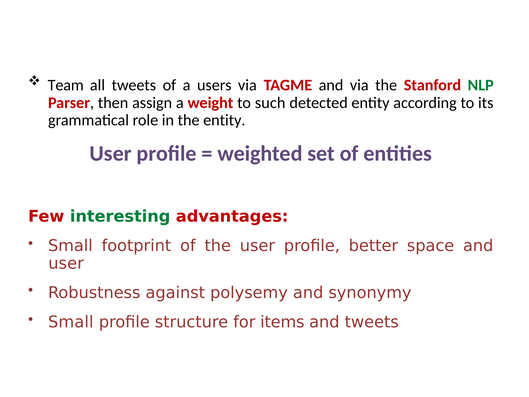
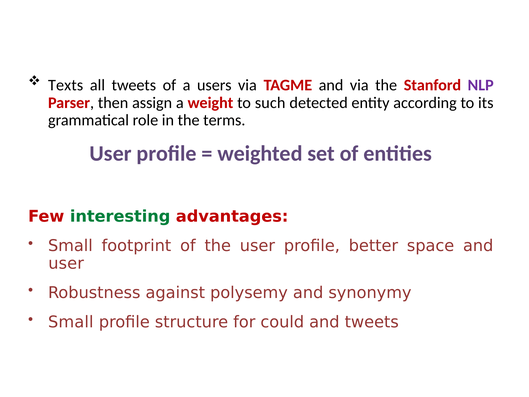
Team: Team -> Texts
NLP colour: green -> purple
the entity: entity -> terms
items: items -> could
